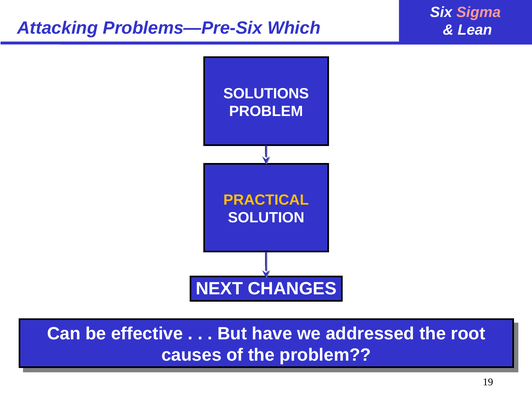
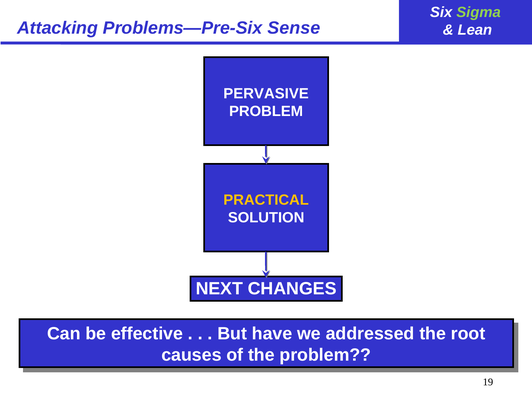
Sigma colour: pink -> light green
Which: Which -> Sense
SOLUTIONS: SOLUTIONS -> PERVASIVE
